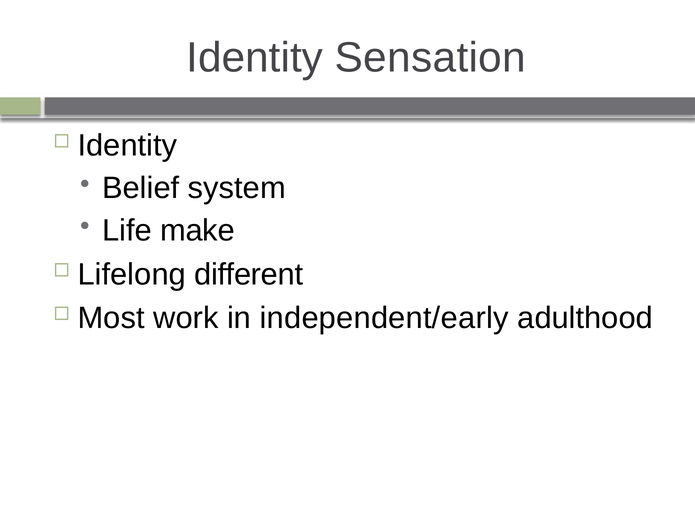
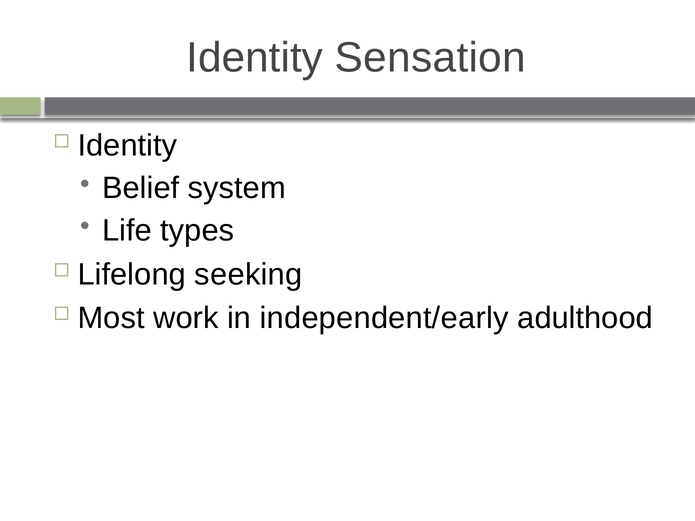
make: make -> types
different: different -> seeking
